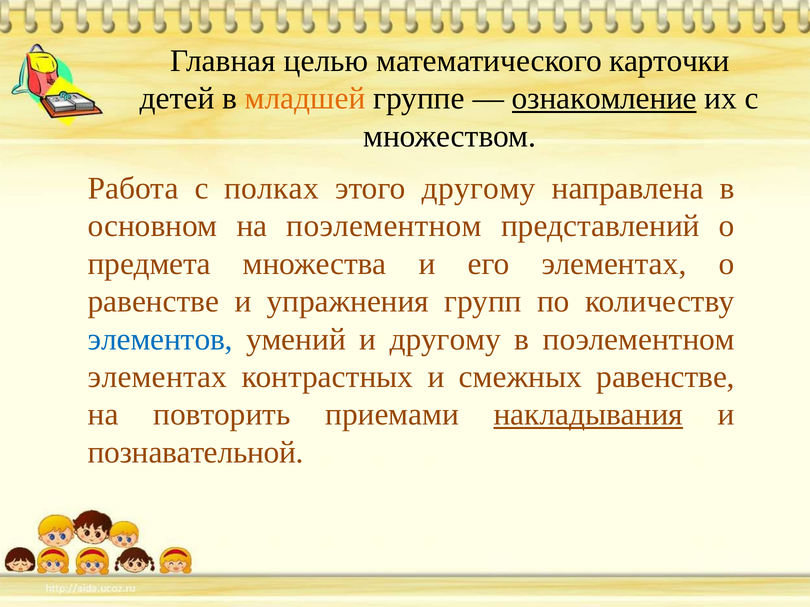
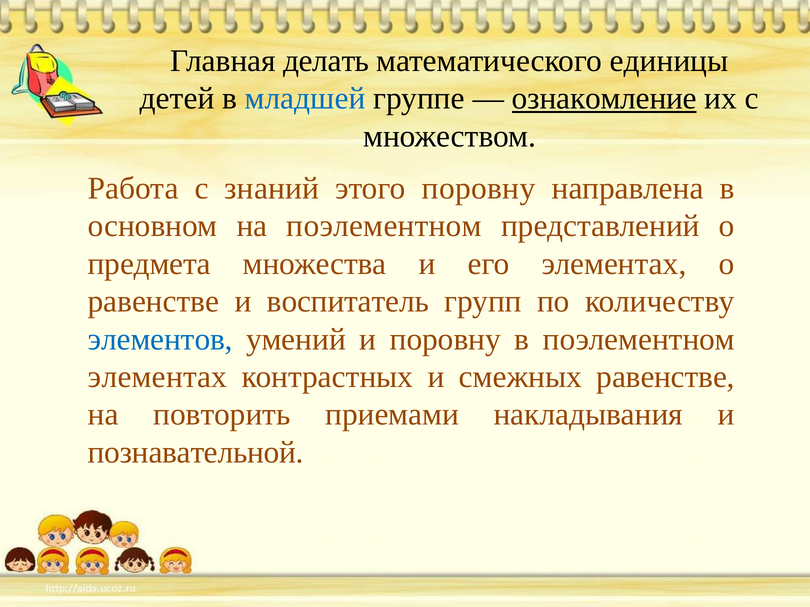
целью: целью -> делать
карточки: карточки -> единицы
младшей colour: orange -> blue
полках: полках -> знаний
этого другому: другому -> поровну
упражнения: упражнения -> воспитатель
и другому: другому -> поровну
накладывания underline: present -> none
